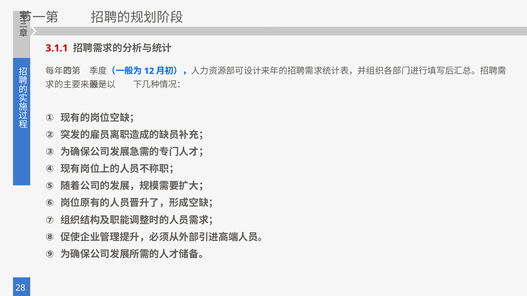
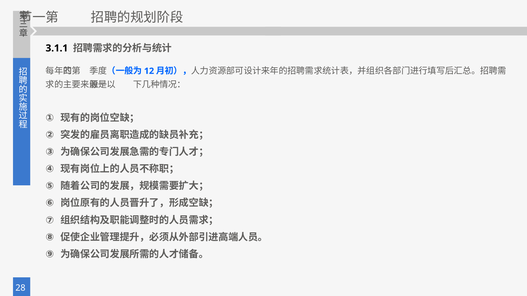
3.1.1 colour: red -> black
